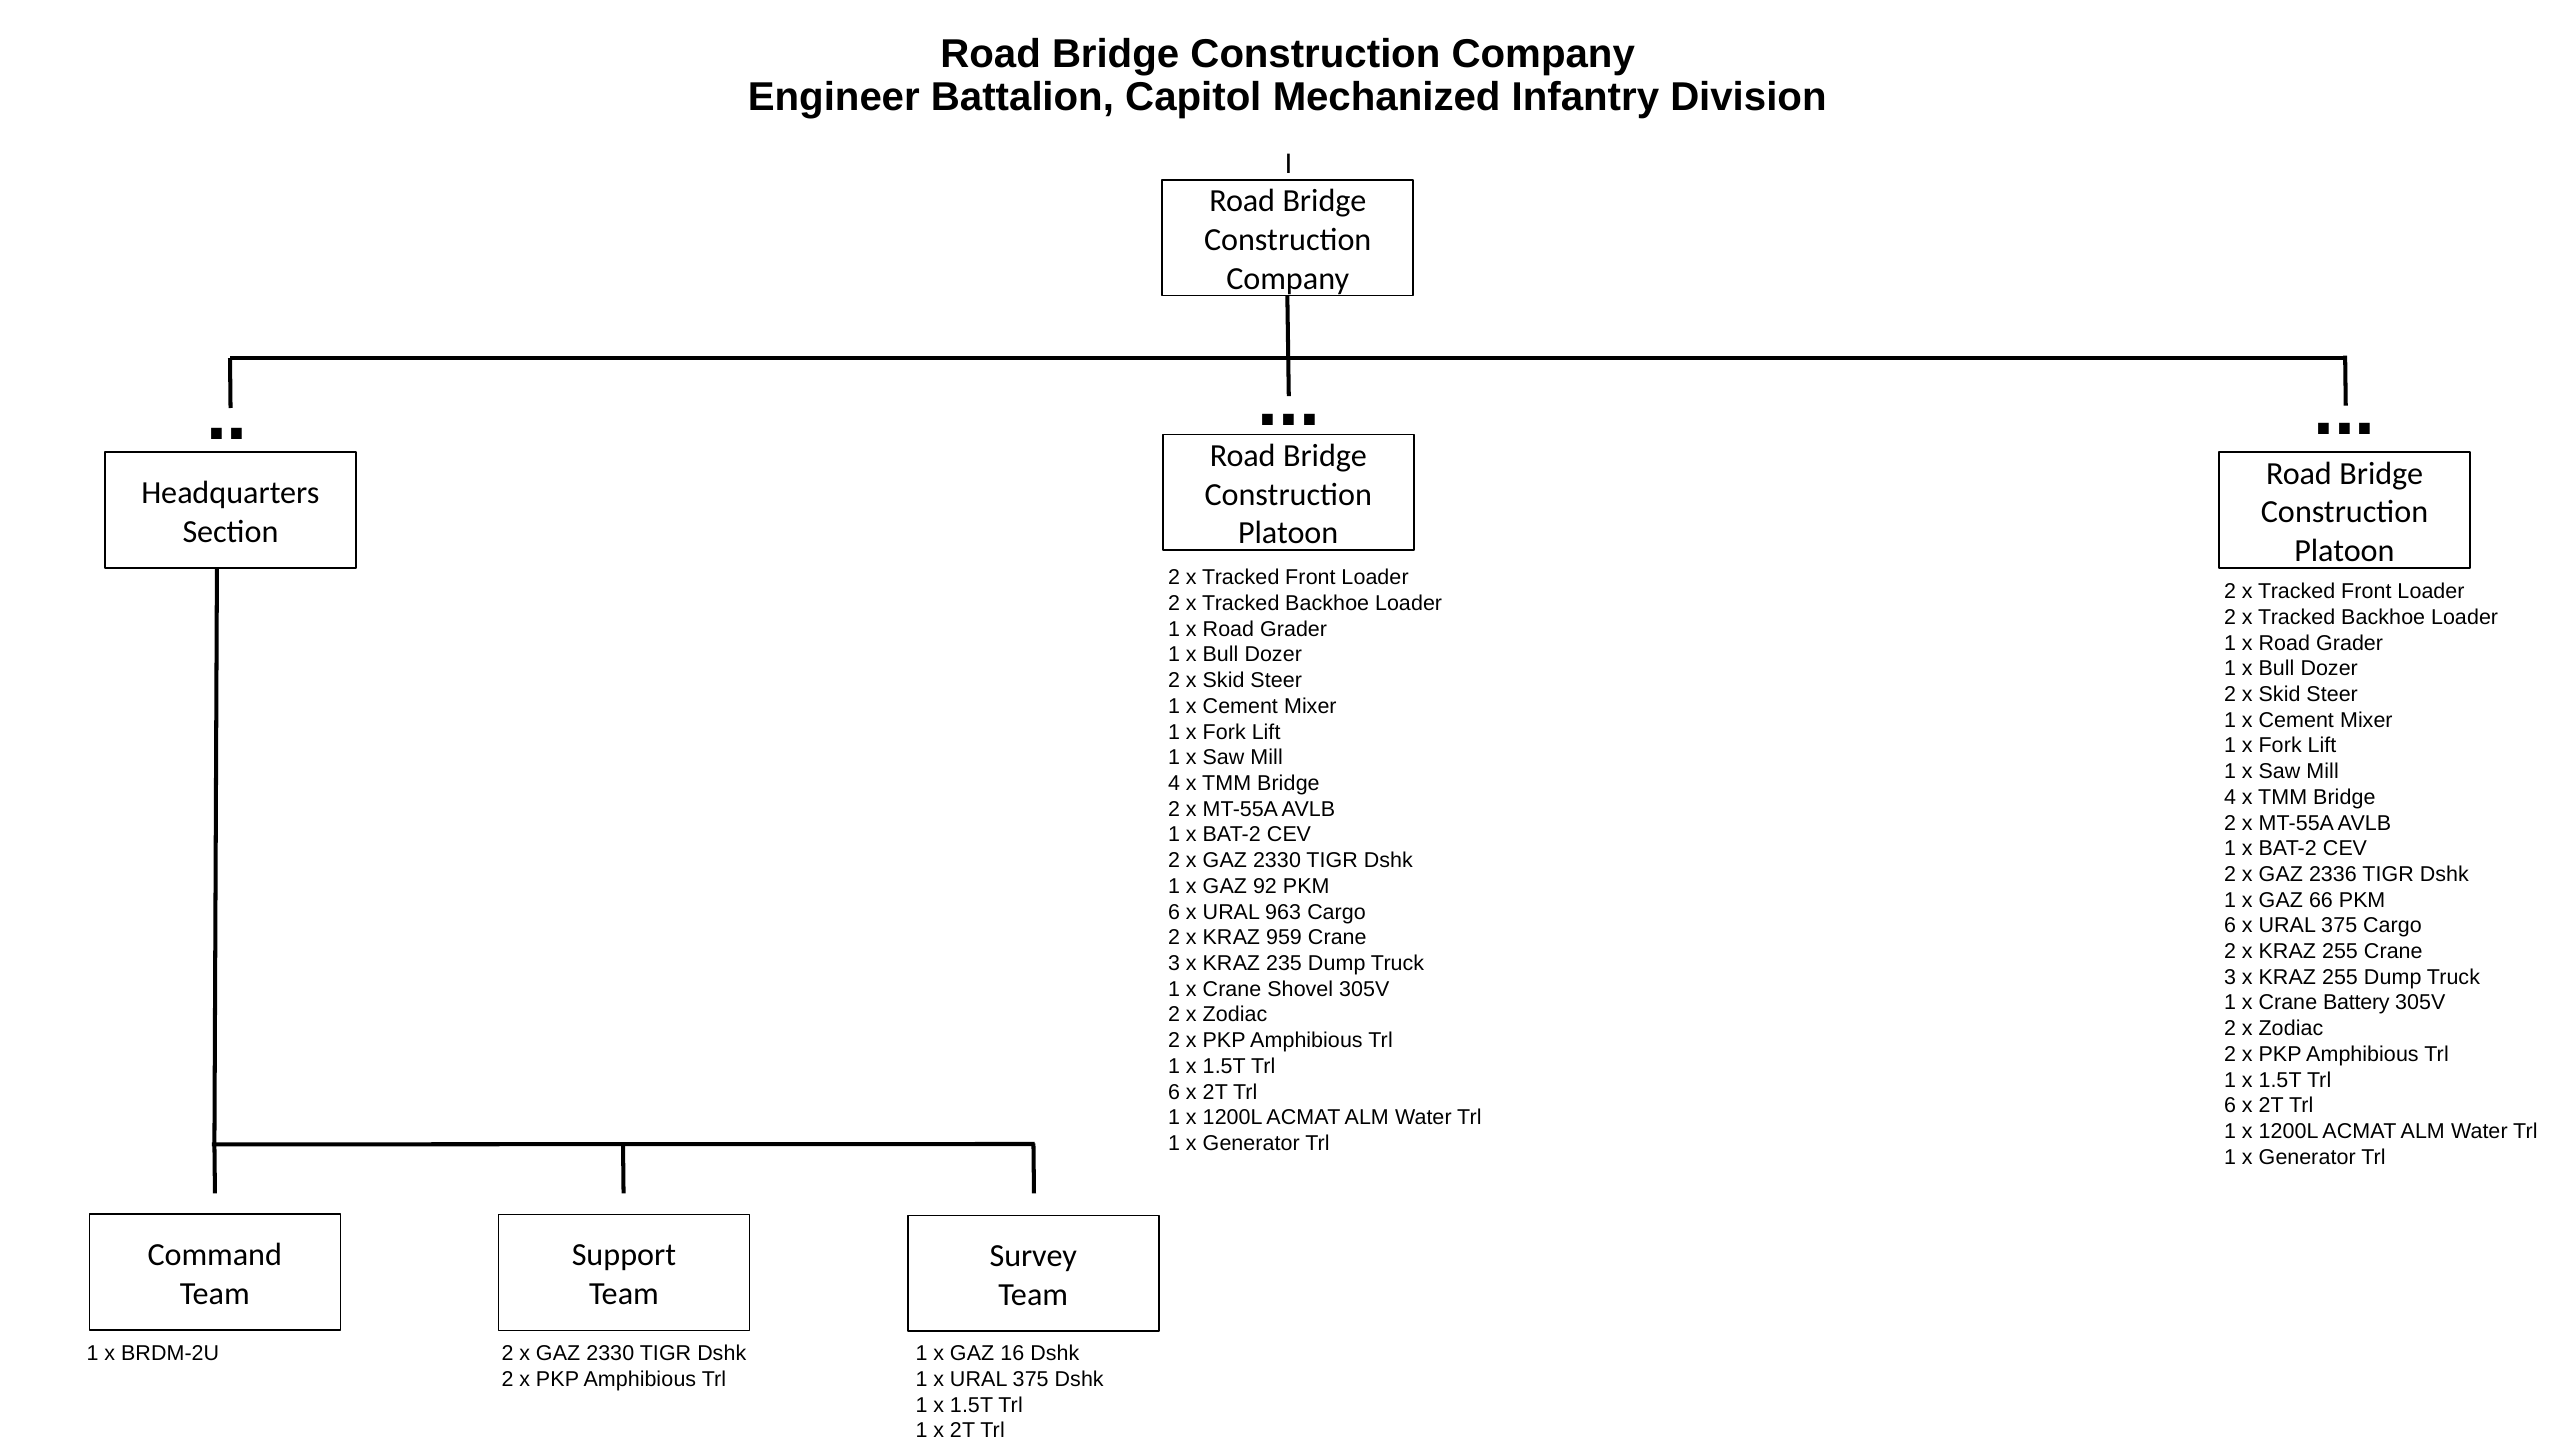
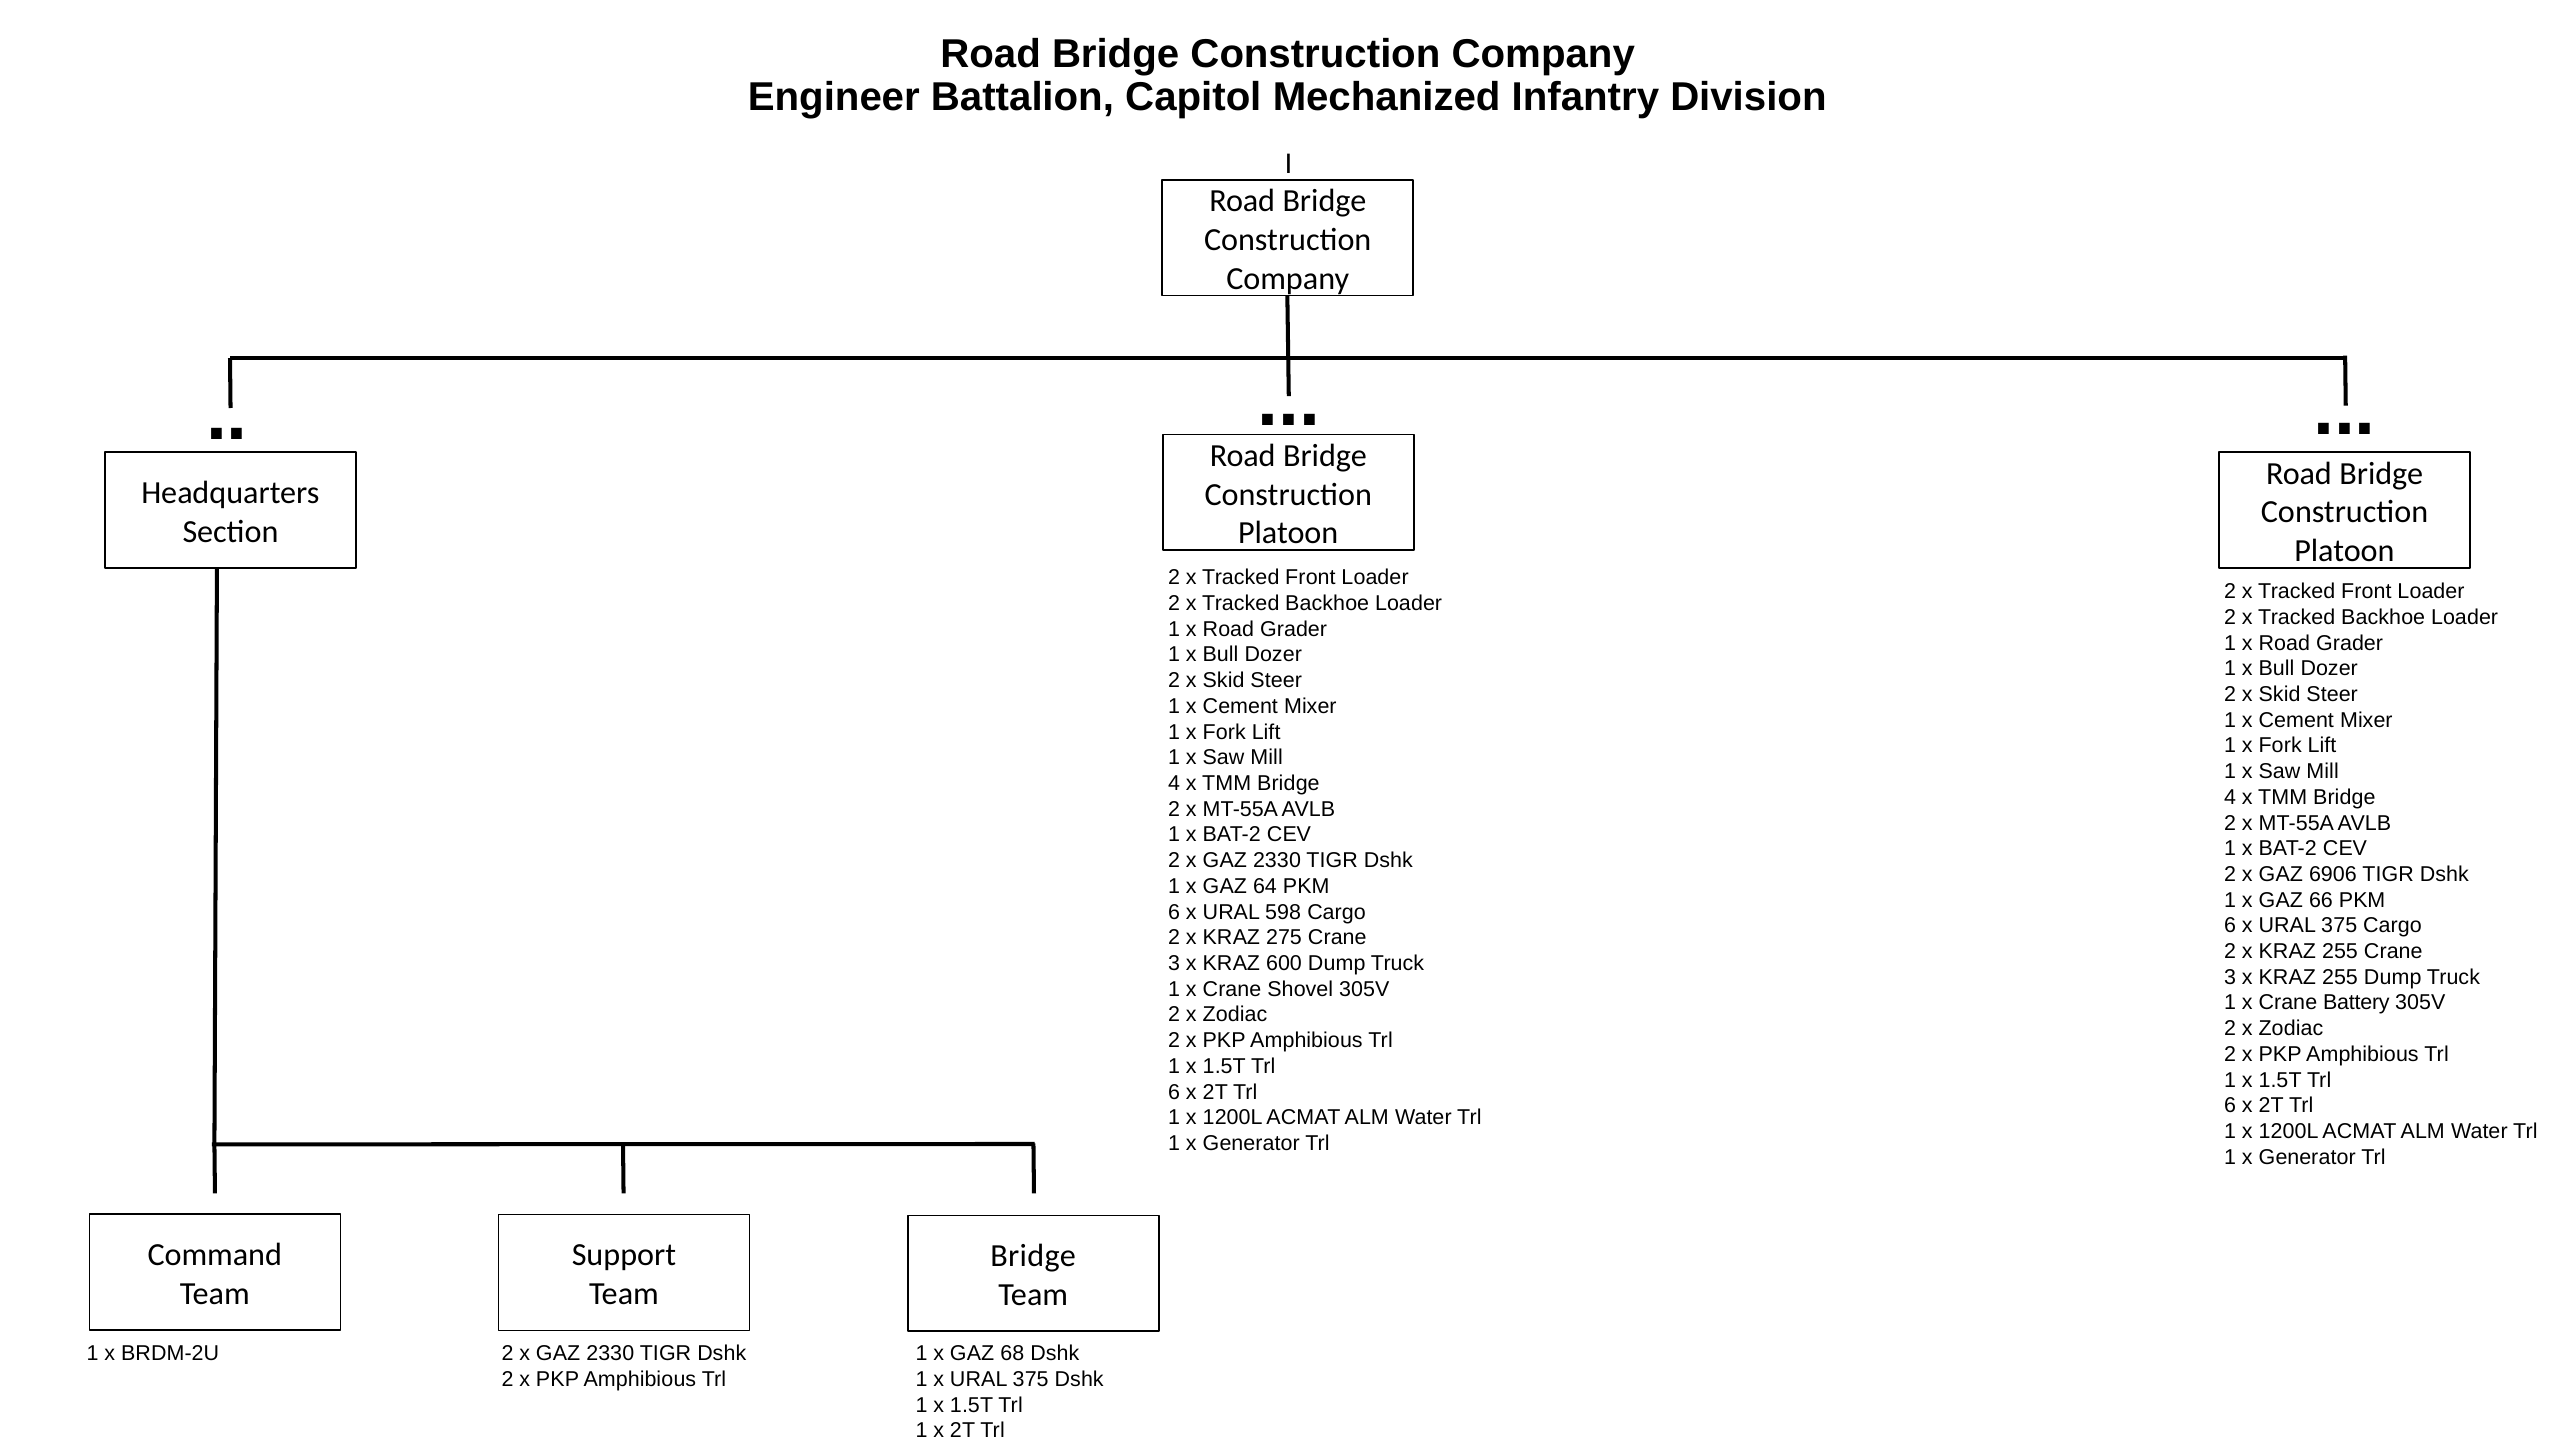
2336: 2336 -> 6906
92: 92 -> 64
963: 963 -> 598
959: 959 -> 275
235: 235 -> 600
Survey at (1033, 1256): Survey -> Bridge
16: 16 -> 68
